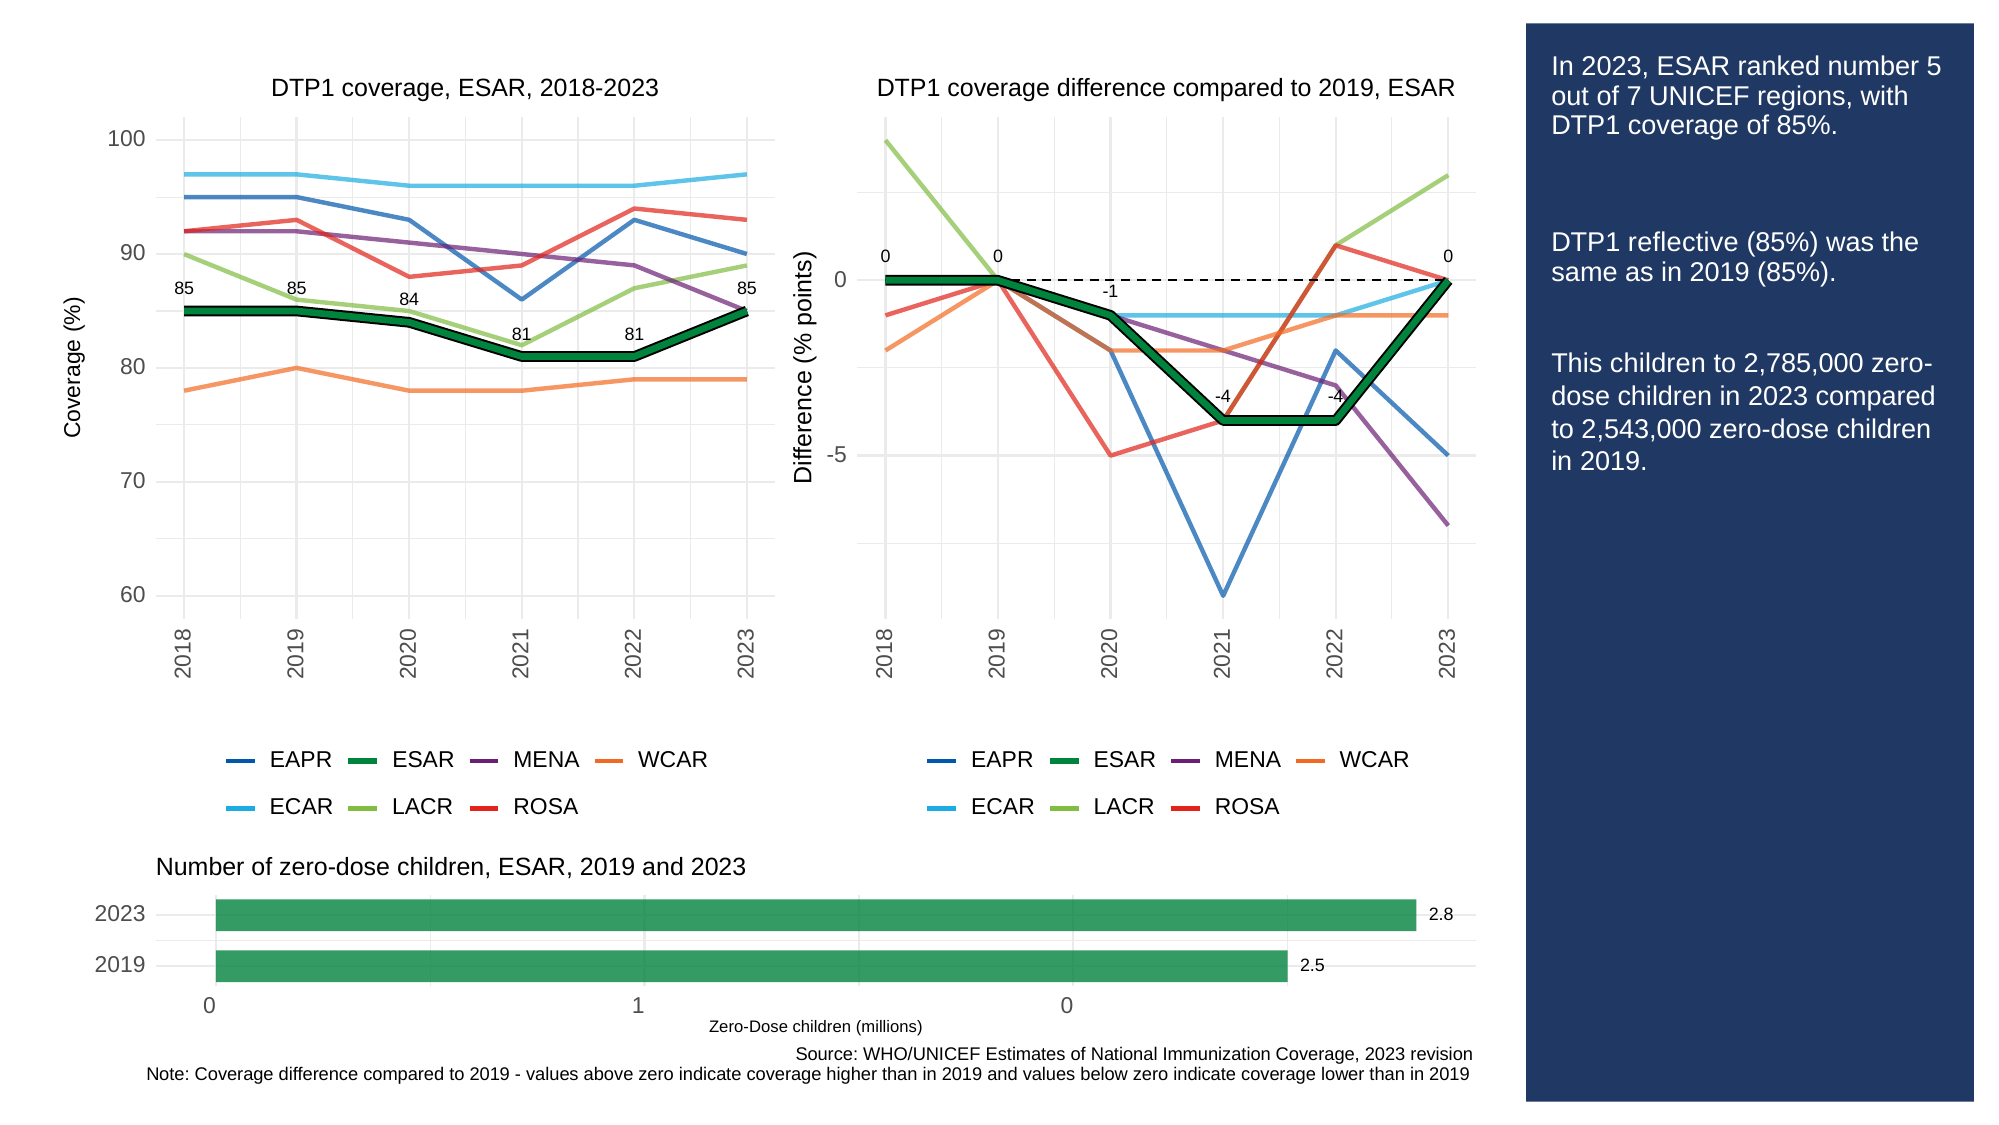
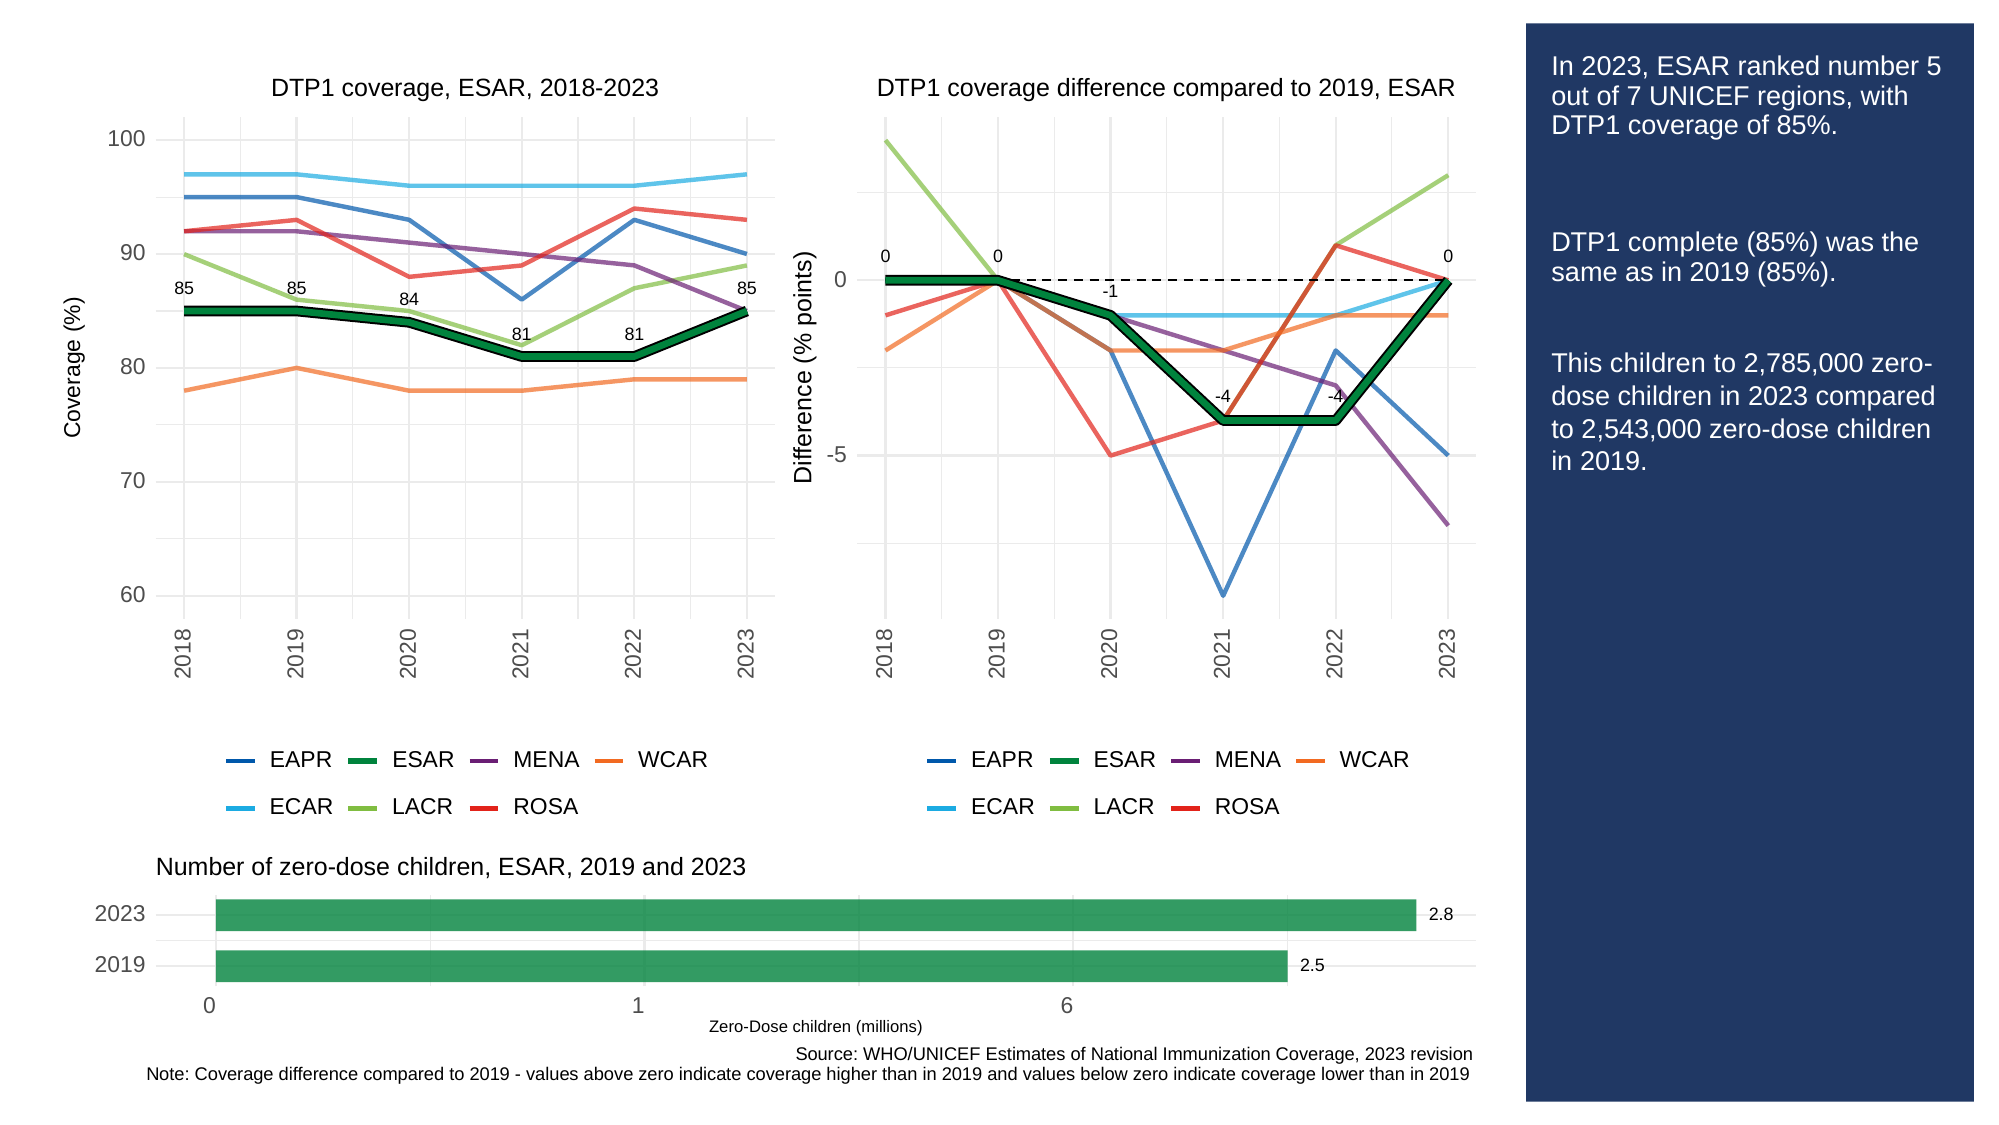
reflective: reflective -> complete
1 0: 0 -> 6
